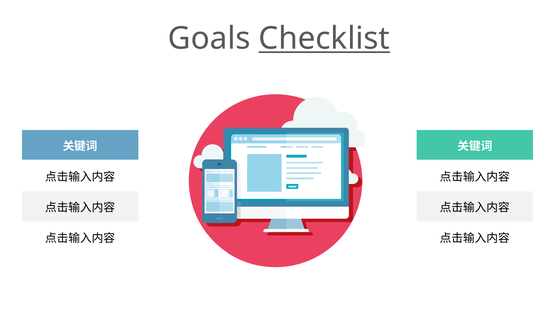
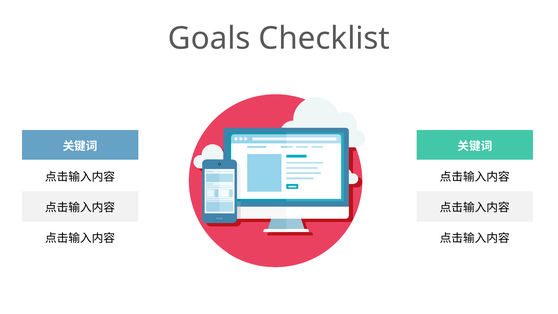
Checklist underline: present -> none
